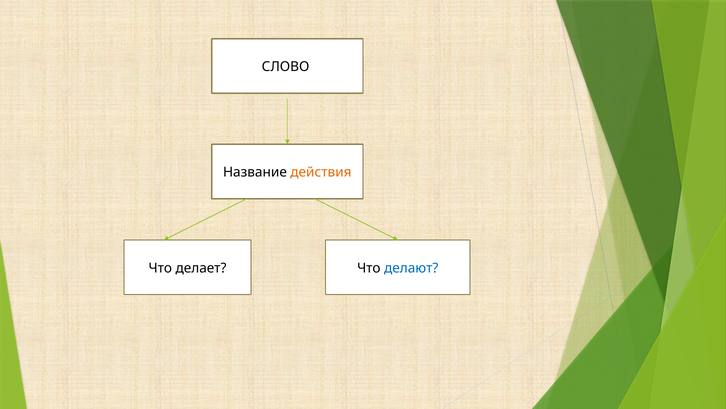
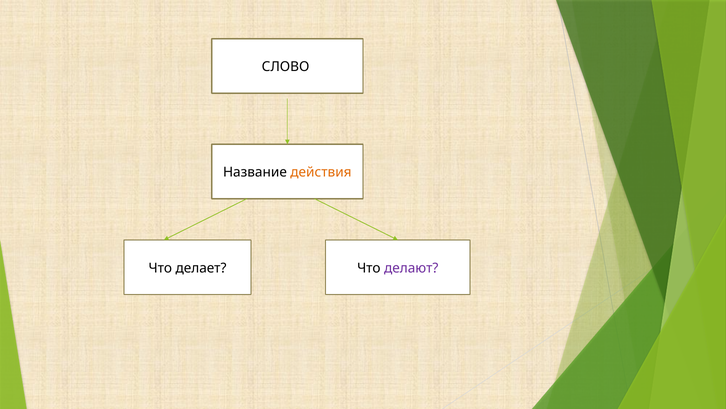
делают colour: blue -> purple
